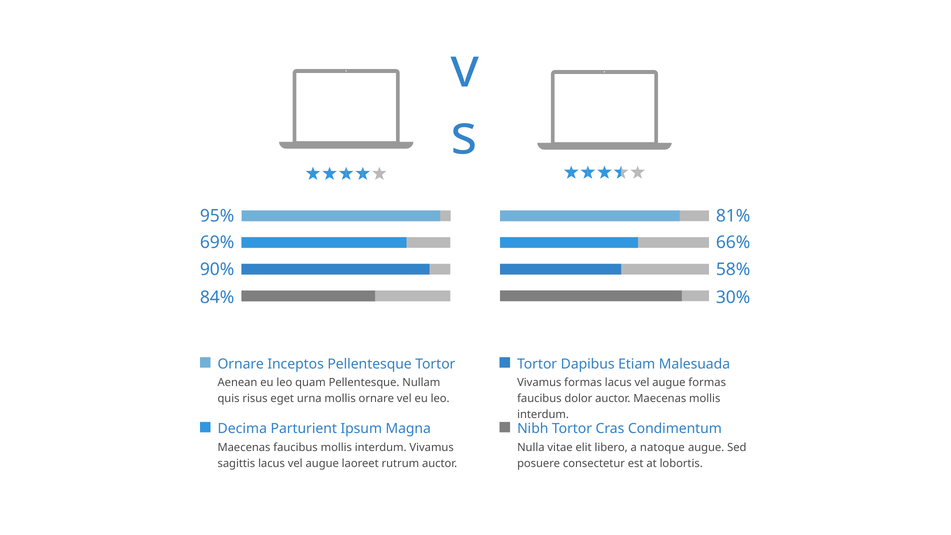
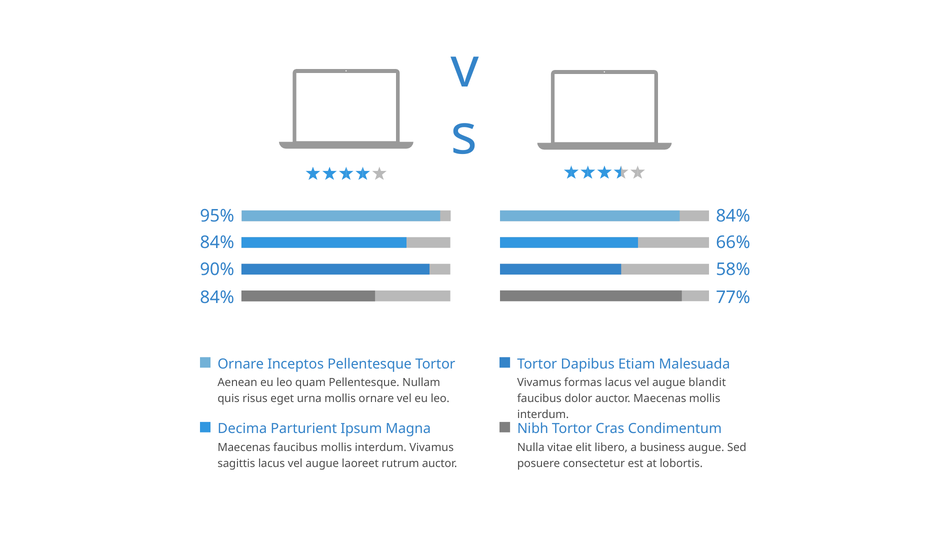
81% at (733, 216): 81% -> 84%
69% at (217, 243): 69% -> 84%
30%: 30% -> 77%
augue formas: formas -> blandit
natoque: natoque -> business
